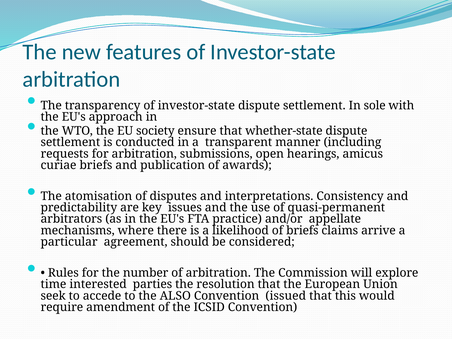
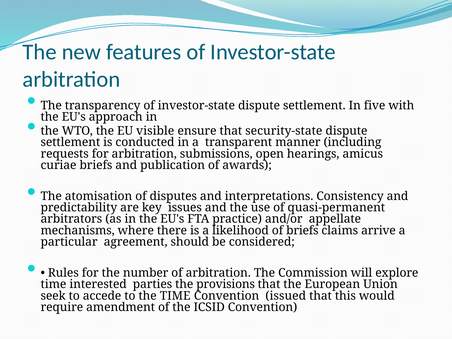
sole: sole -> five
society: society -> visible
whether-state: whether-state -> security-state
resolution: resolution -> provisions
the ALSO: ALSO -> TIME
